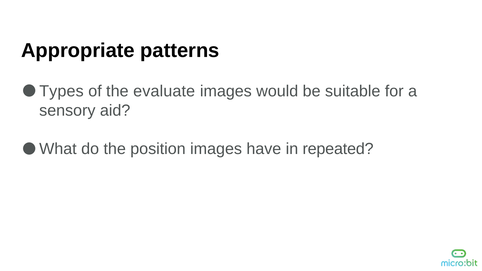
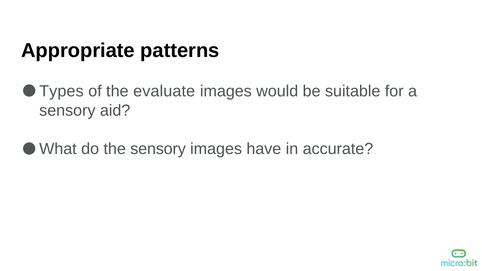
the position: position -> sensory
repeated: repeated -> accurate
